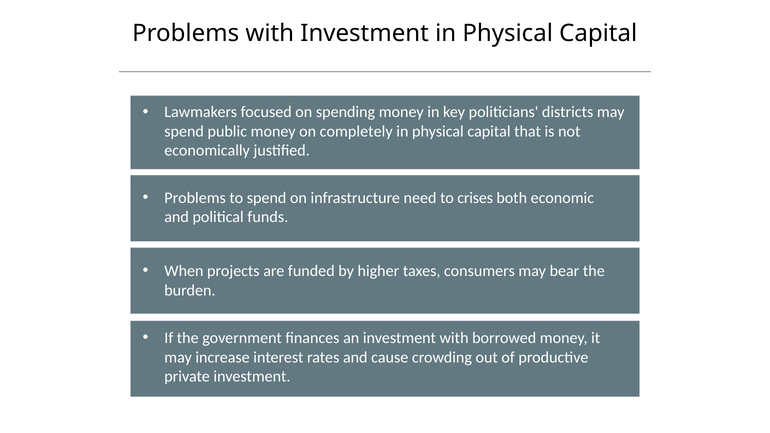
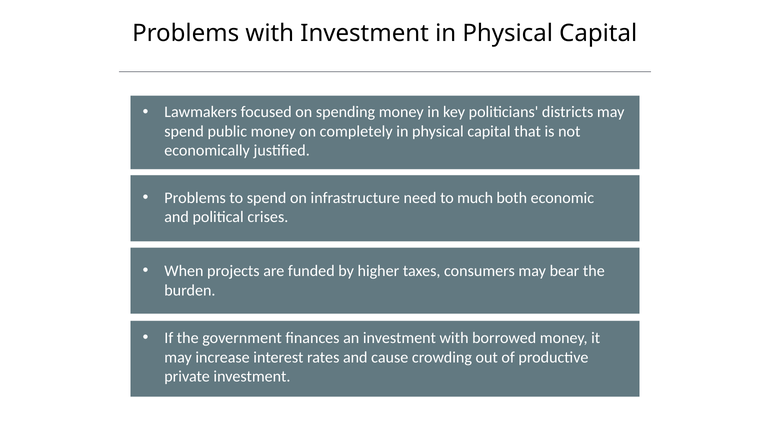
crises: crises -> much
funds: funds -> crises
